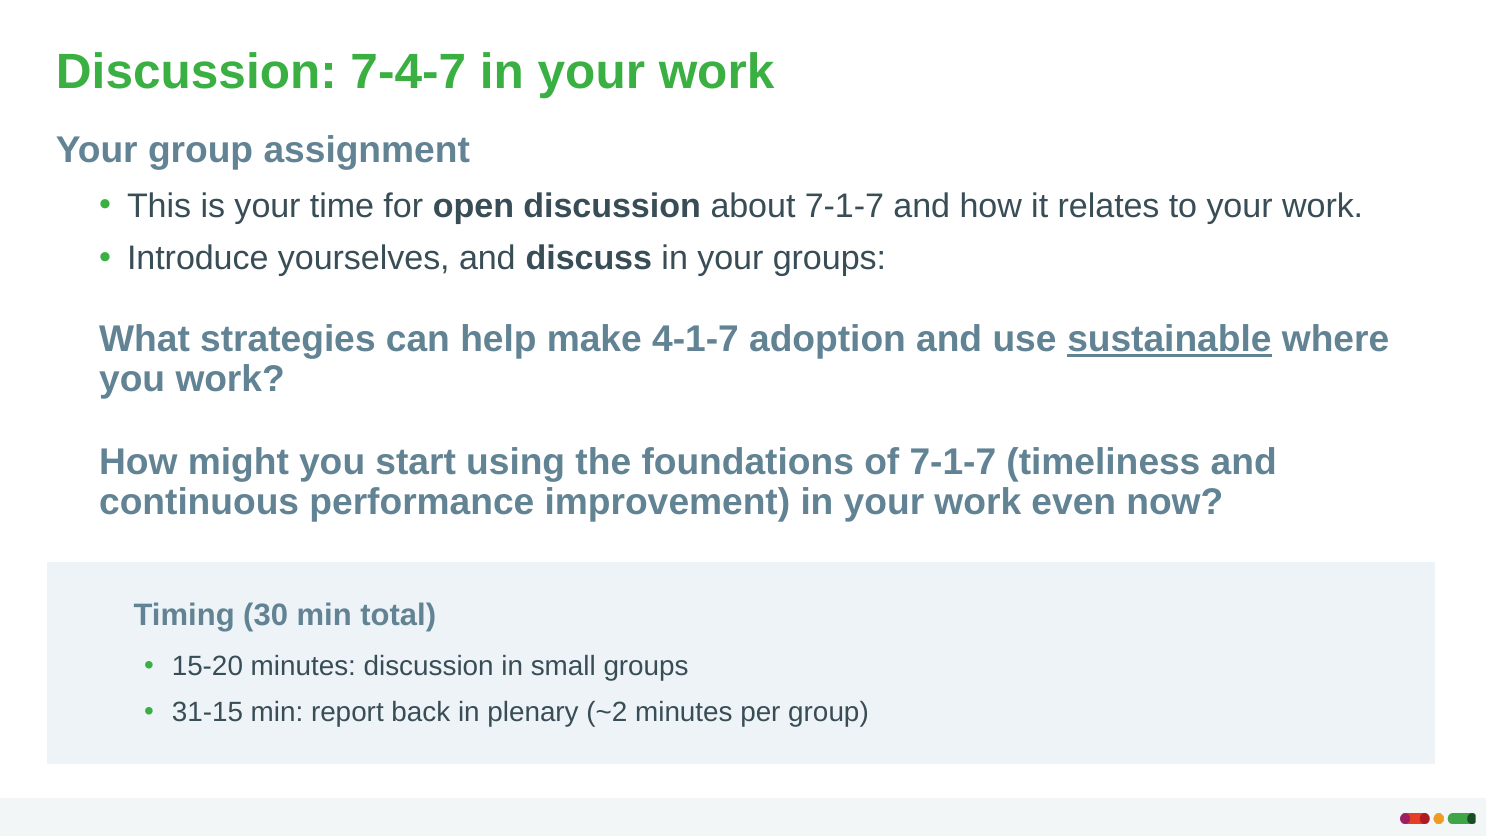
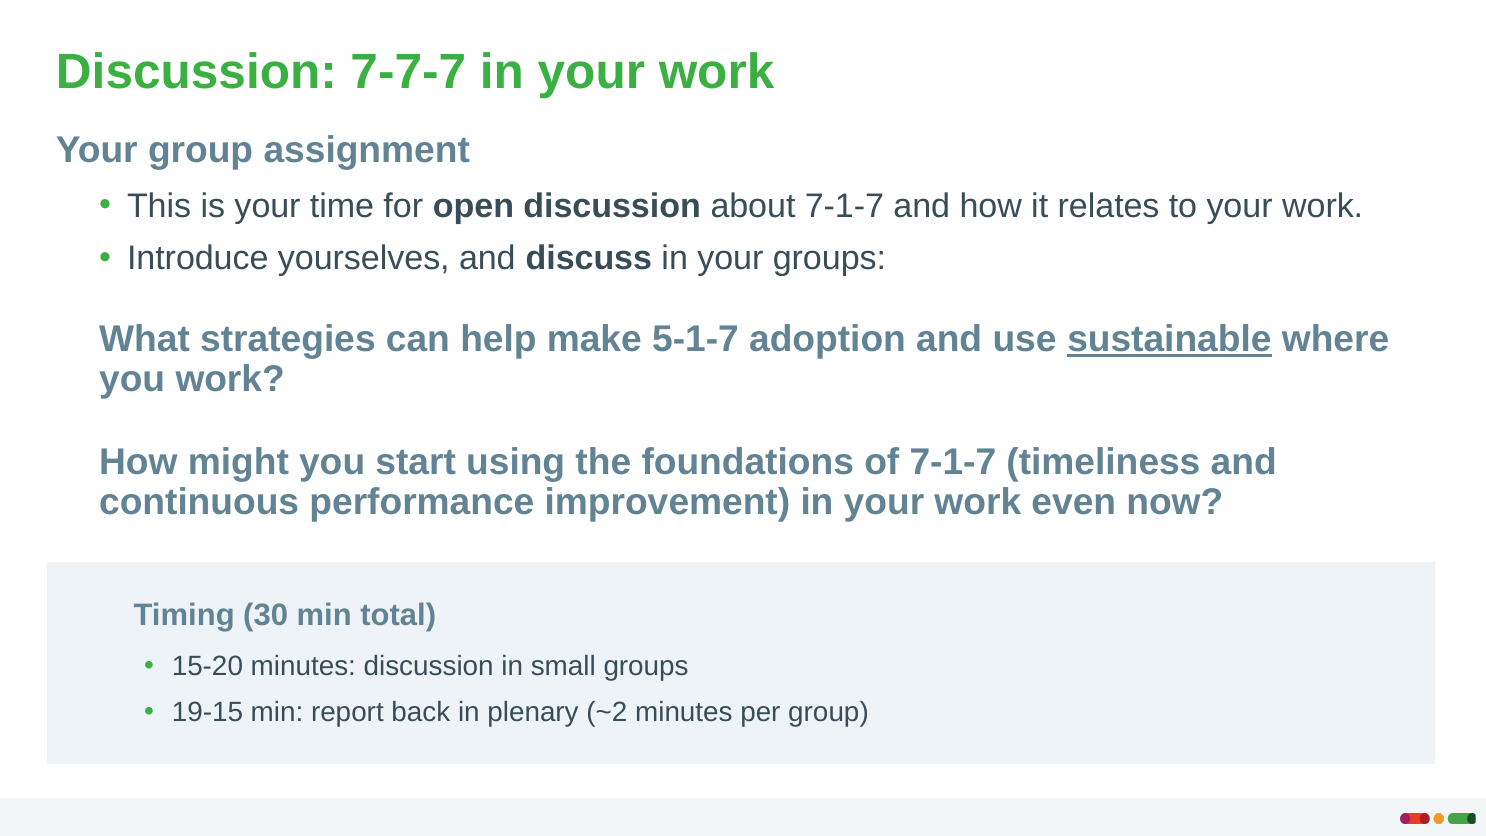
7-4-7: 7-4-7 -> 7-7-7
4-1-7: 4-1-7 -> 5-1-7
31-15: 31-15 -> 19-15
